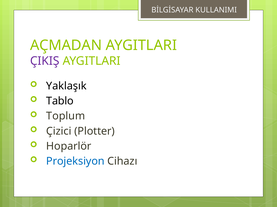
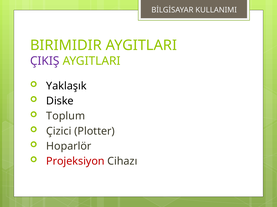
AÇMADAN: AÇMADAN -> BIRIMIDIR
Tablo: Tablo -> Diske
Projeksiyon colour: blue -> red
